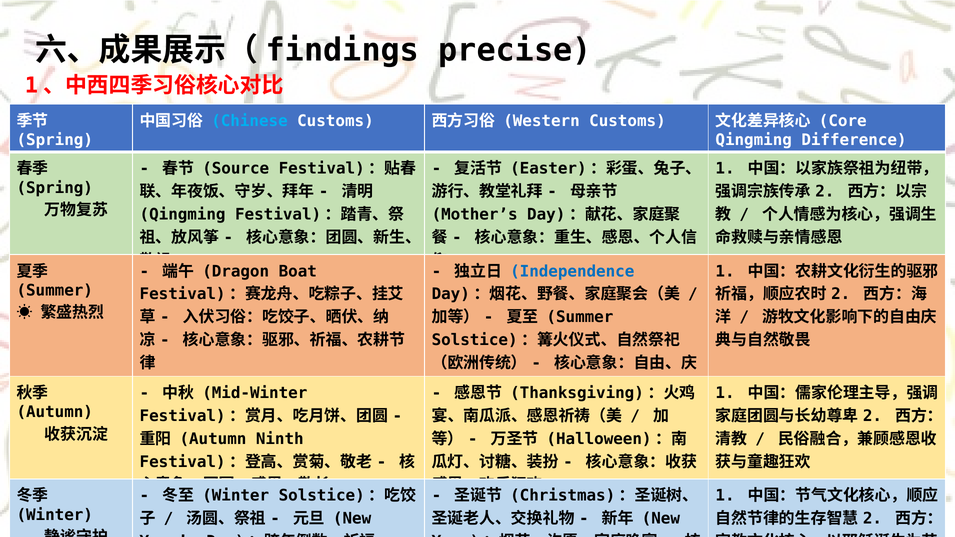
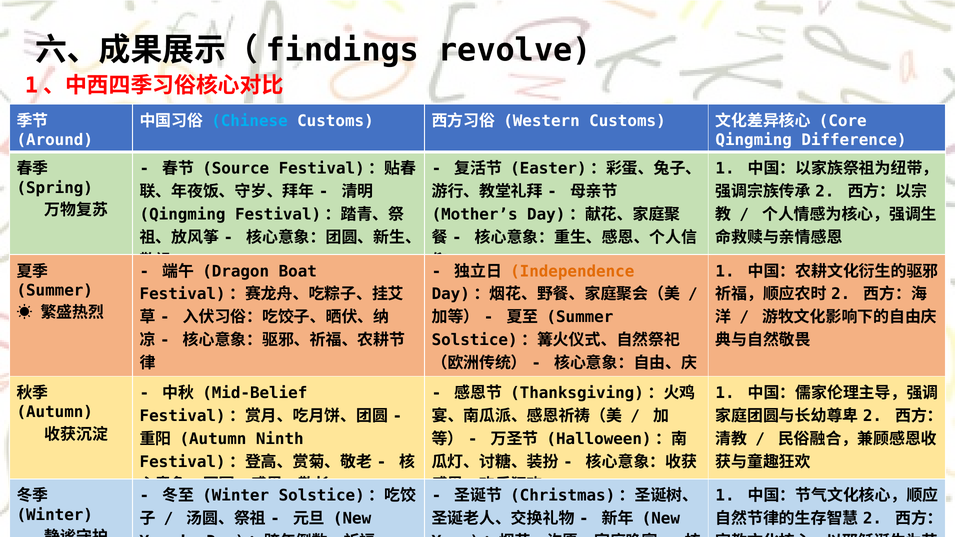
precise: precise -> revolve
Spring at (55, 140): Spring -> Around
Independence colour: blue -> orange
Mid-Winter: Mid-Winter -> Mid-Belief
